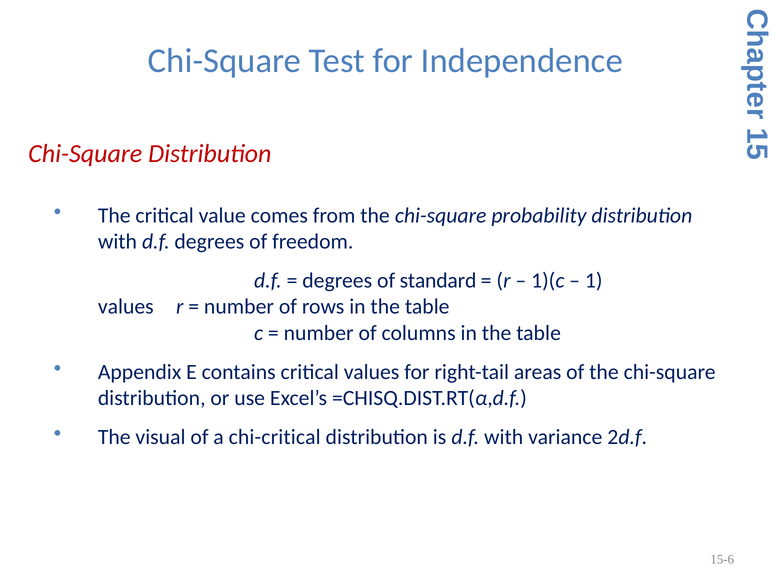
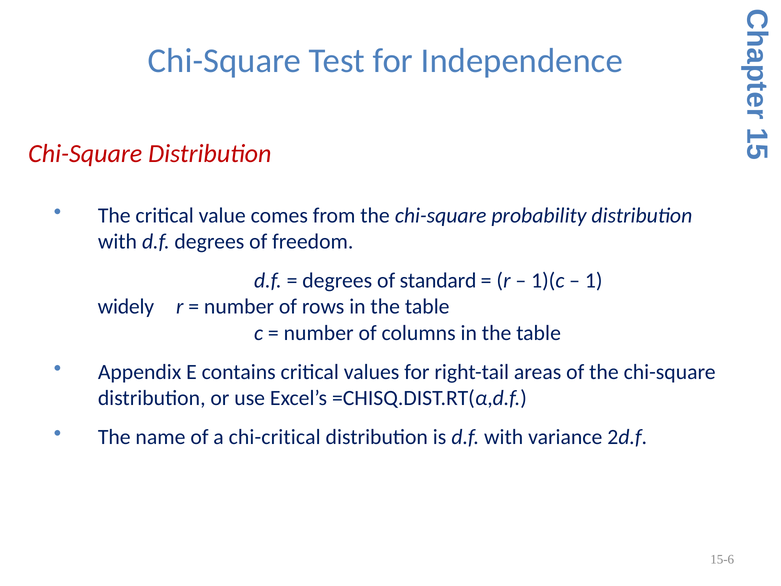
values at (126, 307): values -> widely
visual: visual -> name
